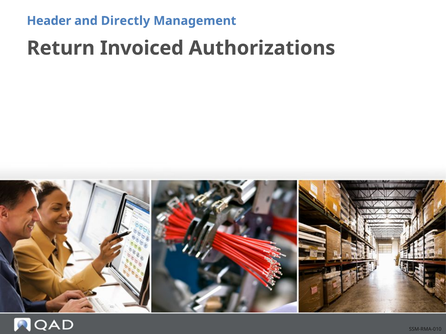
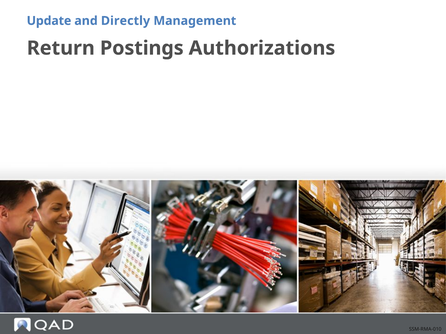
Header: Header -> Update
Invoiced: Invoiced -> Postings
